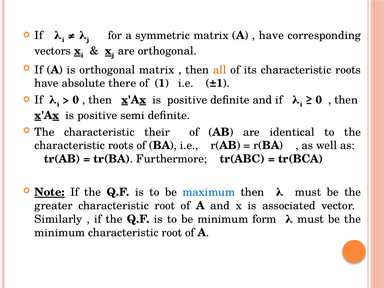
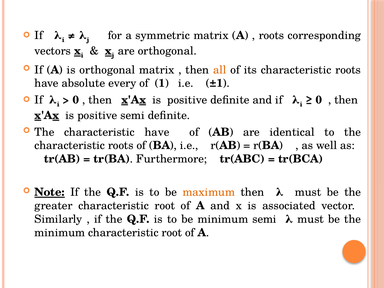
have at (271, 35): have -> roots
there: there -> every
characteristic their: their -> have
maximum colour: blue -> orange
minimum form: form -> semi
